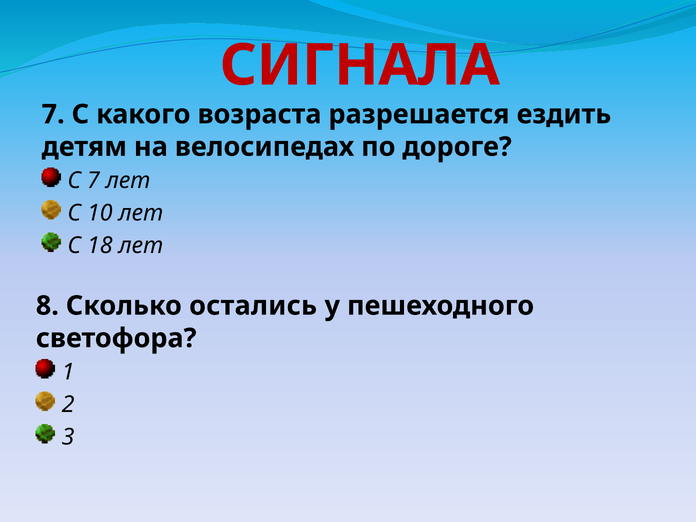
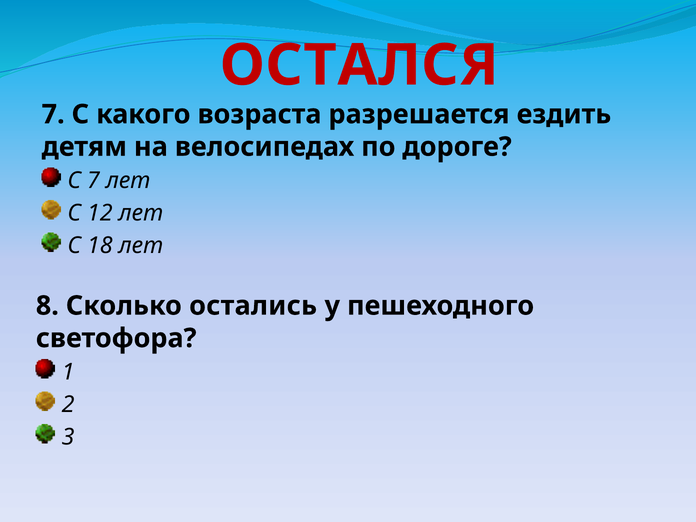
СИГНАЛА: СИГНАЛА -> ОСТАЛСЯ
10: 10 -> 12
